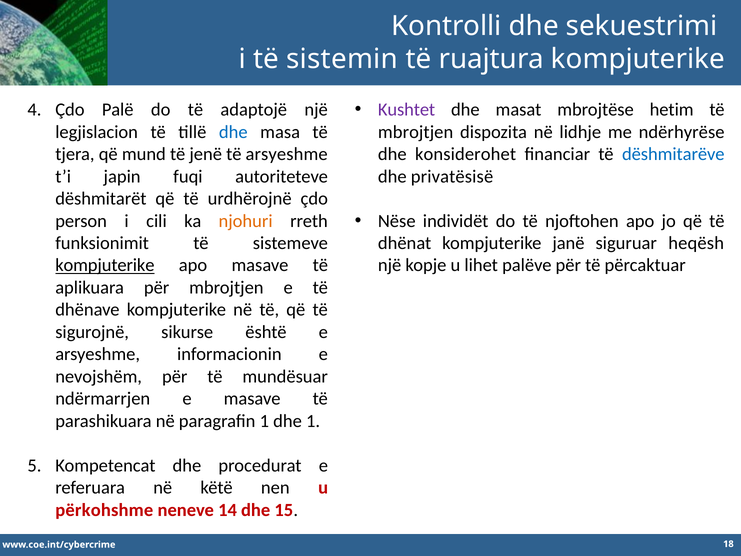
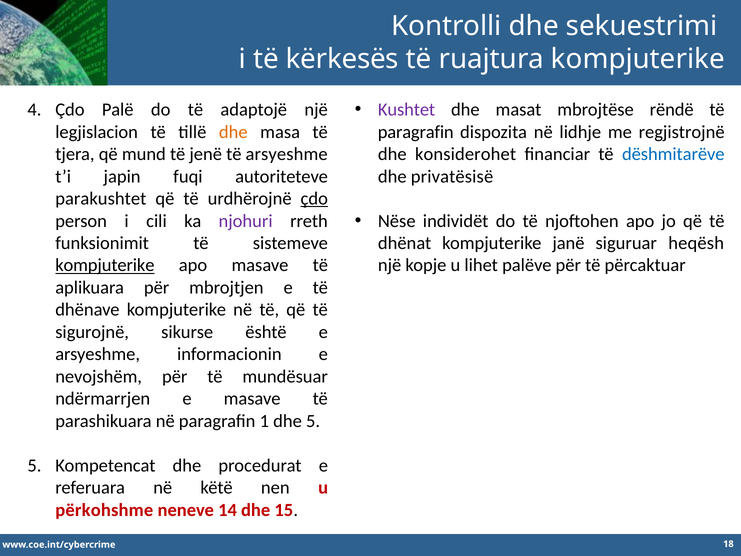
sistemin: sistemin -> kërkesës
hetim: hetim -> rëndë
dhe at (233, 132) colour: blue -> orange
mbrojtjen at (416, 132): mbrojtjen -> paragrafin
ndërhyrëse: ndërhyrëse -> regjistrojnë
dëshmitarët: dëshmitarët -> parakushtet
çdo at (314, 199) underline: none -> present
njohuri colour: orange -> purple
dhe 1: 1 -> 5
